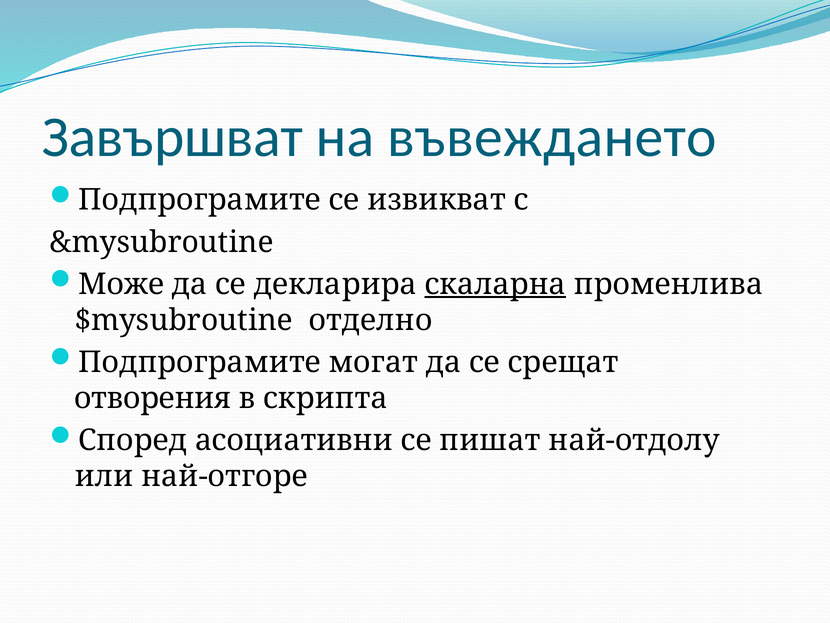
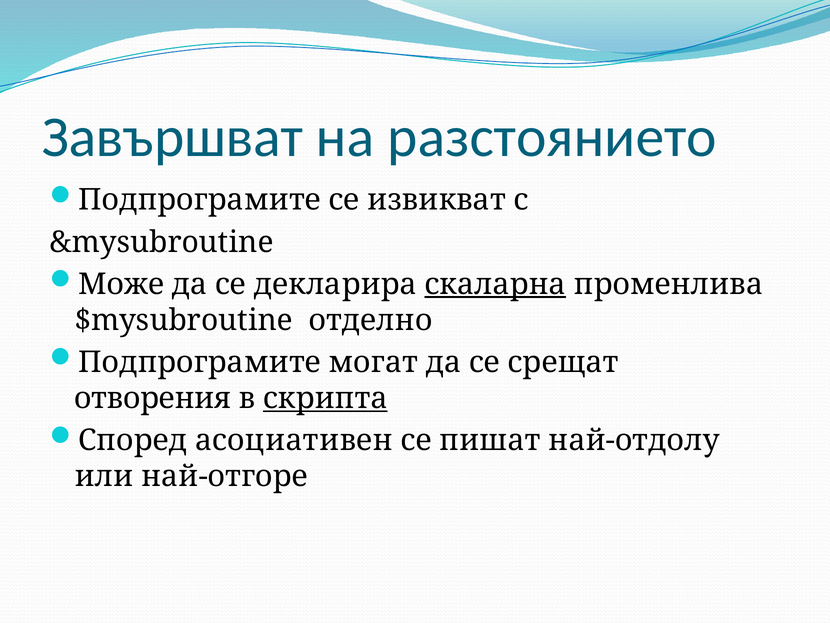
въвеждането: въвеждането -> разстоянието
скрипта underline: none -> present
асоциативни: асоциативни -> асоциативен
